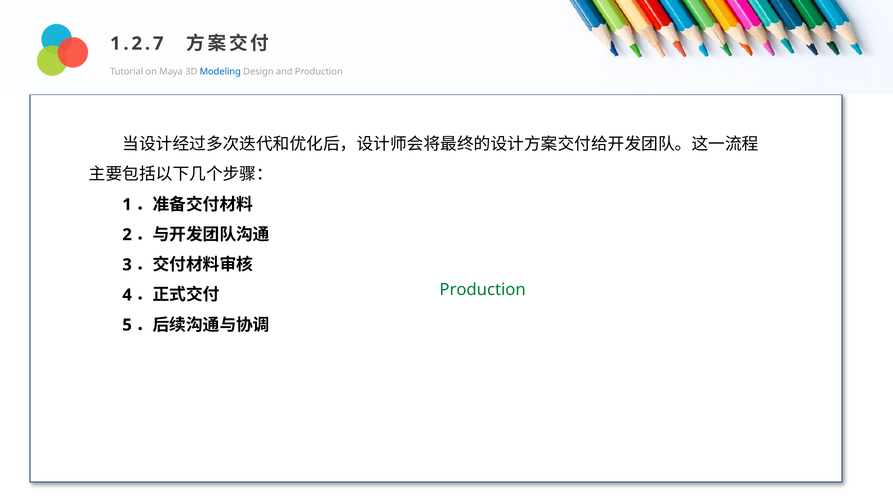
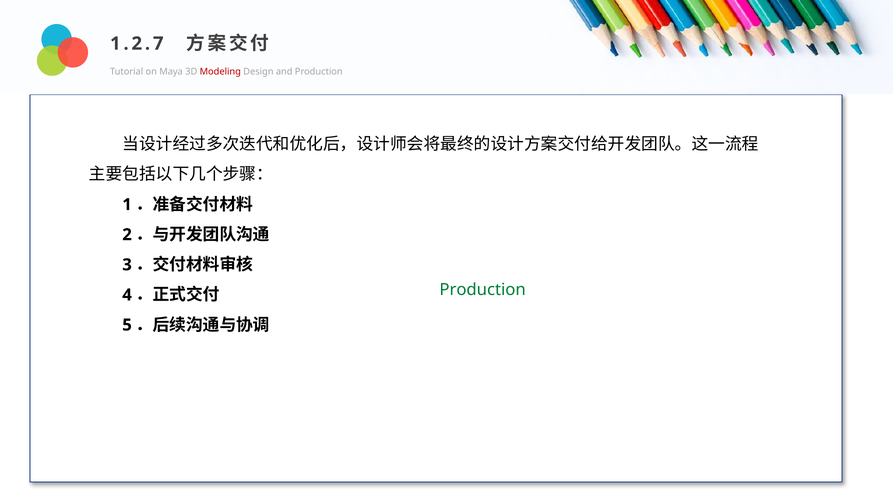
Modeling colour: blue -> red
